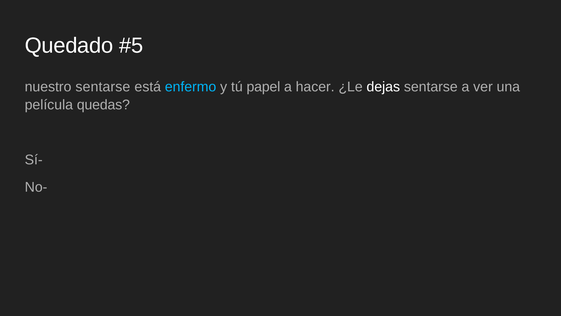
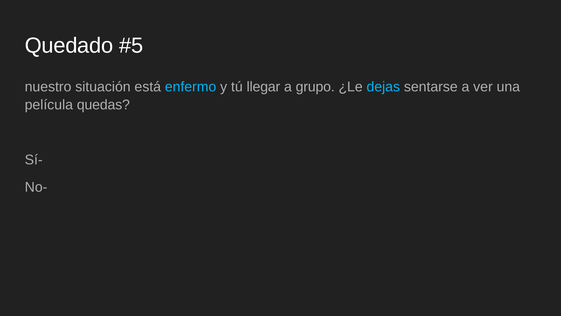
nuestro sentarse: sentarse -> situación
papel: papel -> llegar
hacer: hacer -> grupo
dejas colour: white -> light blue
